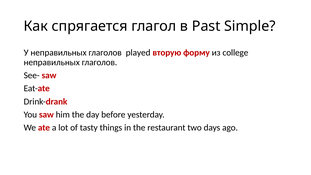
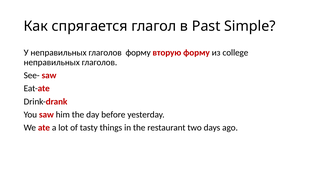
глаголов played: played -> форму
